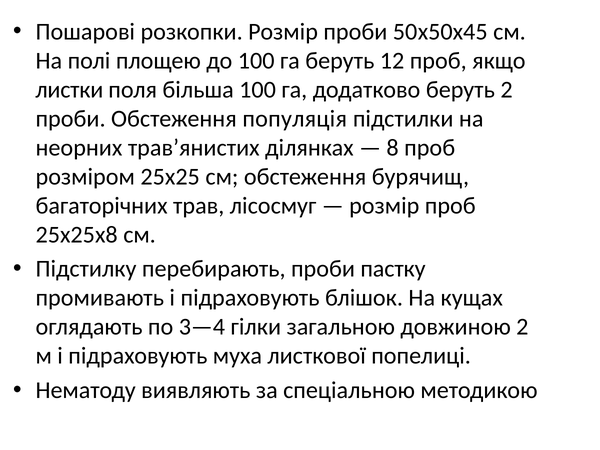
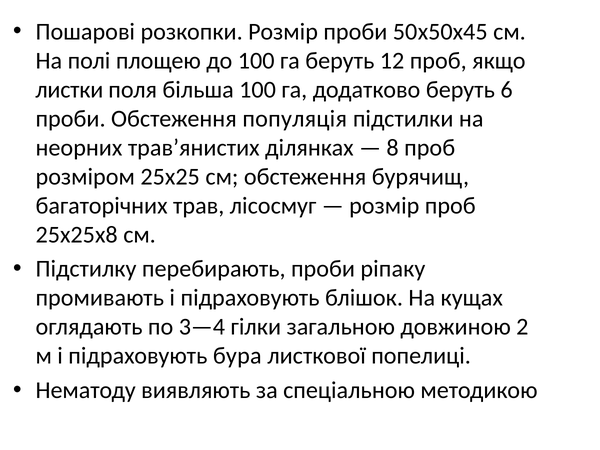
беруть 2: 2 -> 6
пастку: пастку -> ріпаку
муха: муха -> бура
